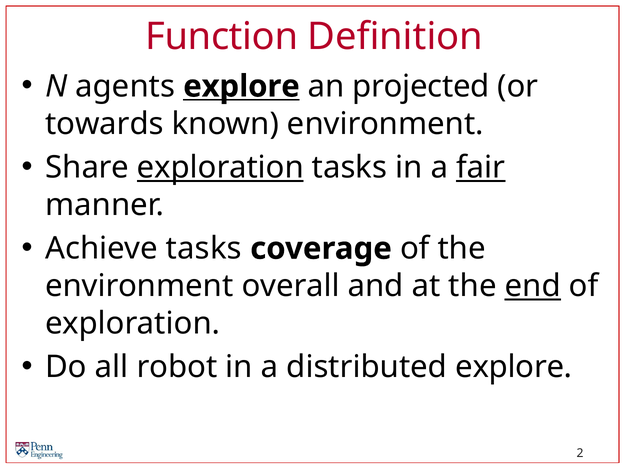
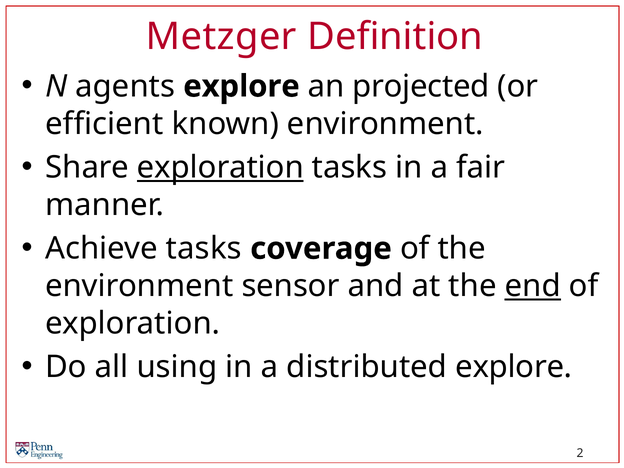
Function: Function -> Metzger
explore at (241, 86) underline: present -> none
towards: towards -> efficient
fair underline: present -> none
overall: overall -> sensor
robot: robot -> using
